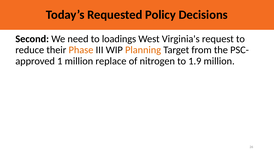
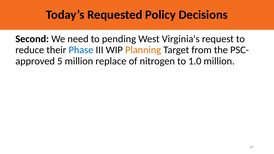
loadings: loadings -> pending
Phase colour: orange -> blue
1: 1 -> 5
1.9: 1.9 -> 1.0
